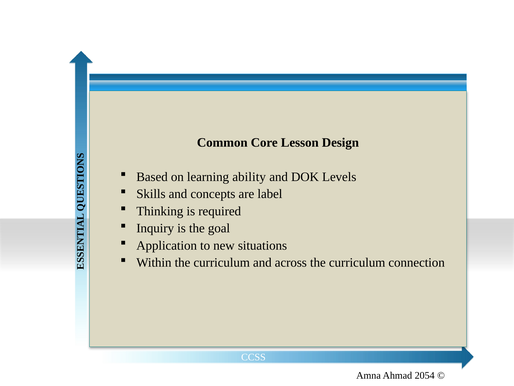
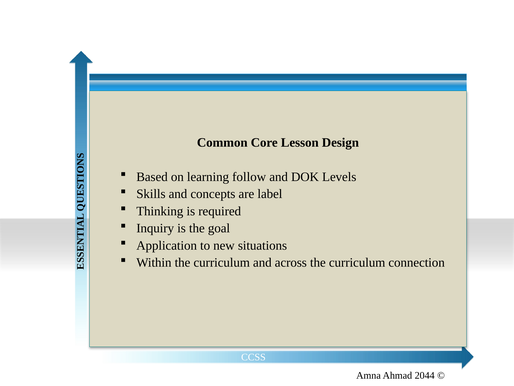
ability: ability -> follow
2054: 2054 -> 2044
